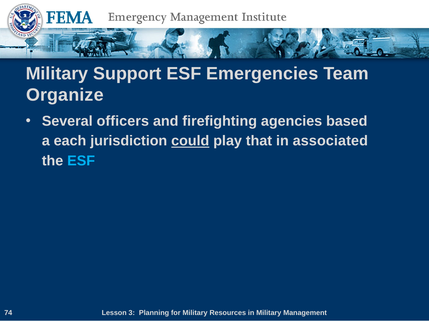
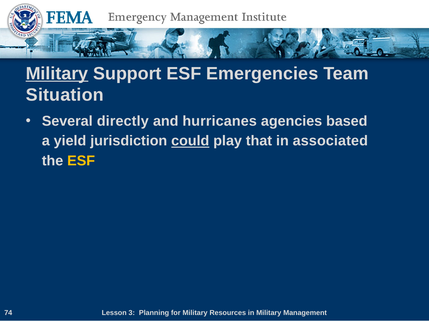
Military at (57, 74) underline: none -> present
Organize: Organize -> Situation
officers: officers -> directly
firefighting: firefighting -> hurricanes
each: each -> yield
ESF at (81, 161) colour: light blue -> yellow
